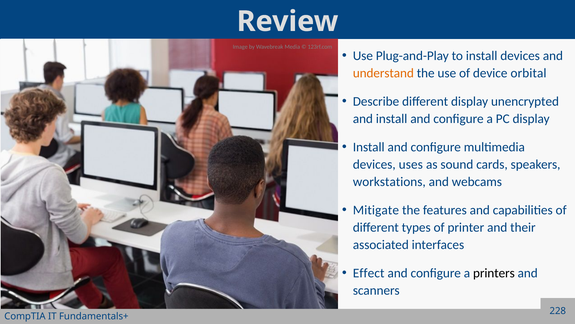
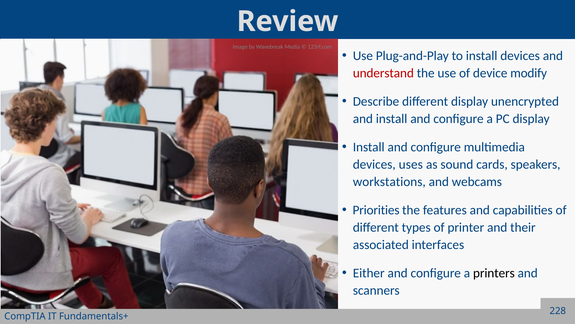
understand colour: orange -> red
orbital: orbital -> modify
Mitigate: Mitigate -> Priorities
Effect: Effect -> Either
